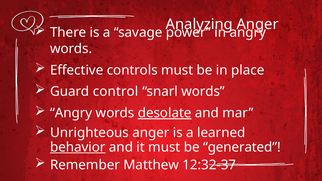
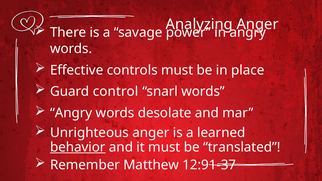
desolate underline: present -> none
generated: generated -> translated
12:32-37: 12:32-37 -> 12:91-37
